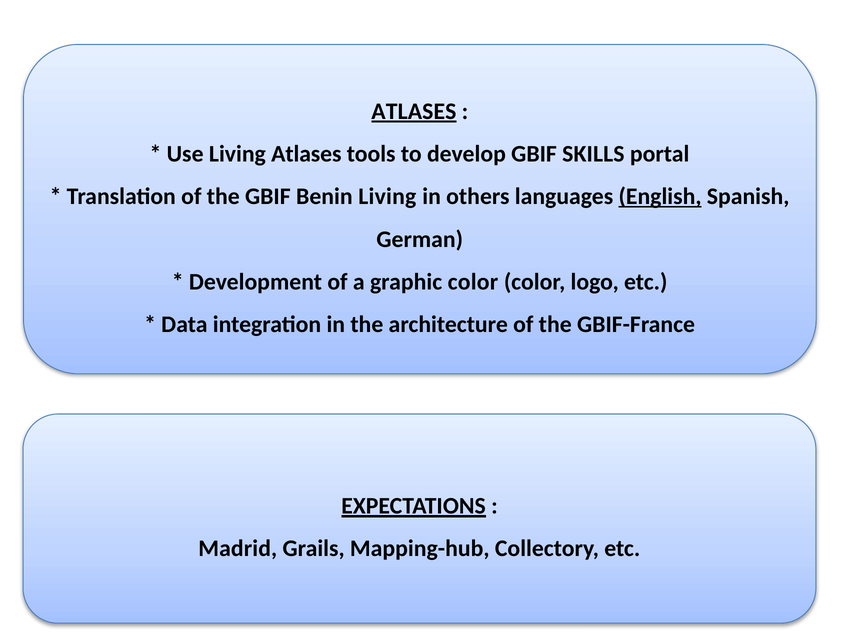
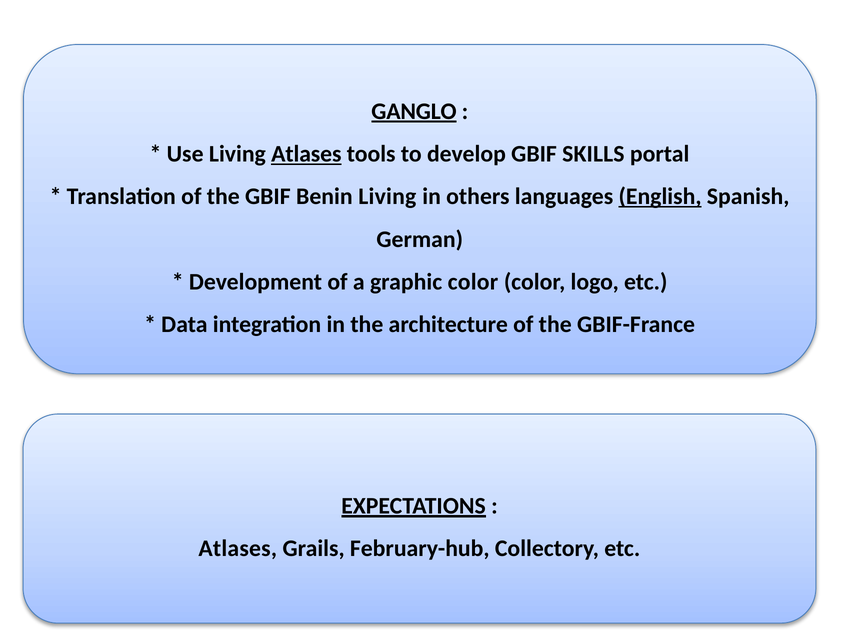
ATLASES at (414, 111): ATLASES -> GANGLO
Atlases at (306, 154) underline: none -> present
Madrid at (238, 548): Madrid -> Atlases
Mapping-hub: Mapping-hub -> February-hub
